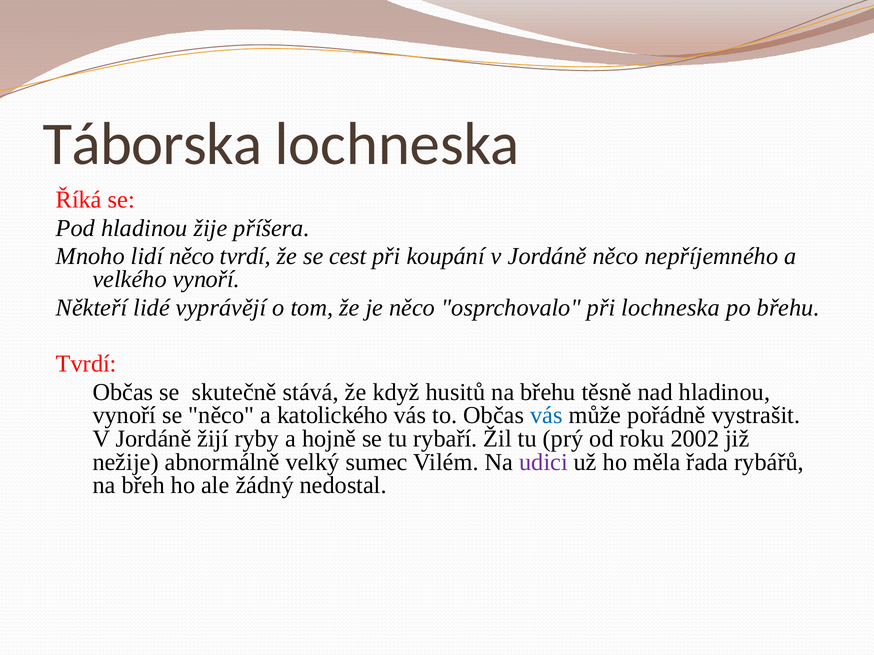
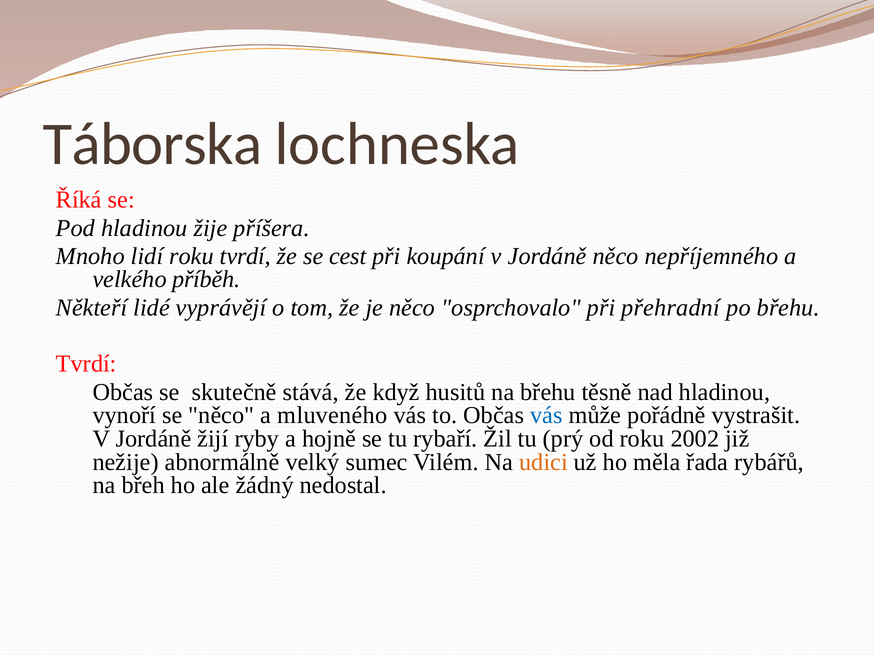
lidí něco: něco -> roku
velkého vynoří: vynoří -> příběh
při lochneska: lochneska -> přehradní
katolického: katolického -> mluveného
udici colour: purple -> orange
